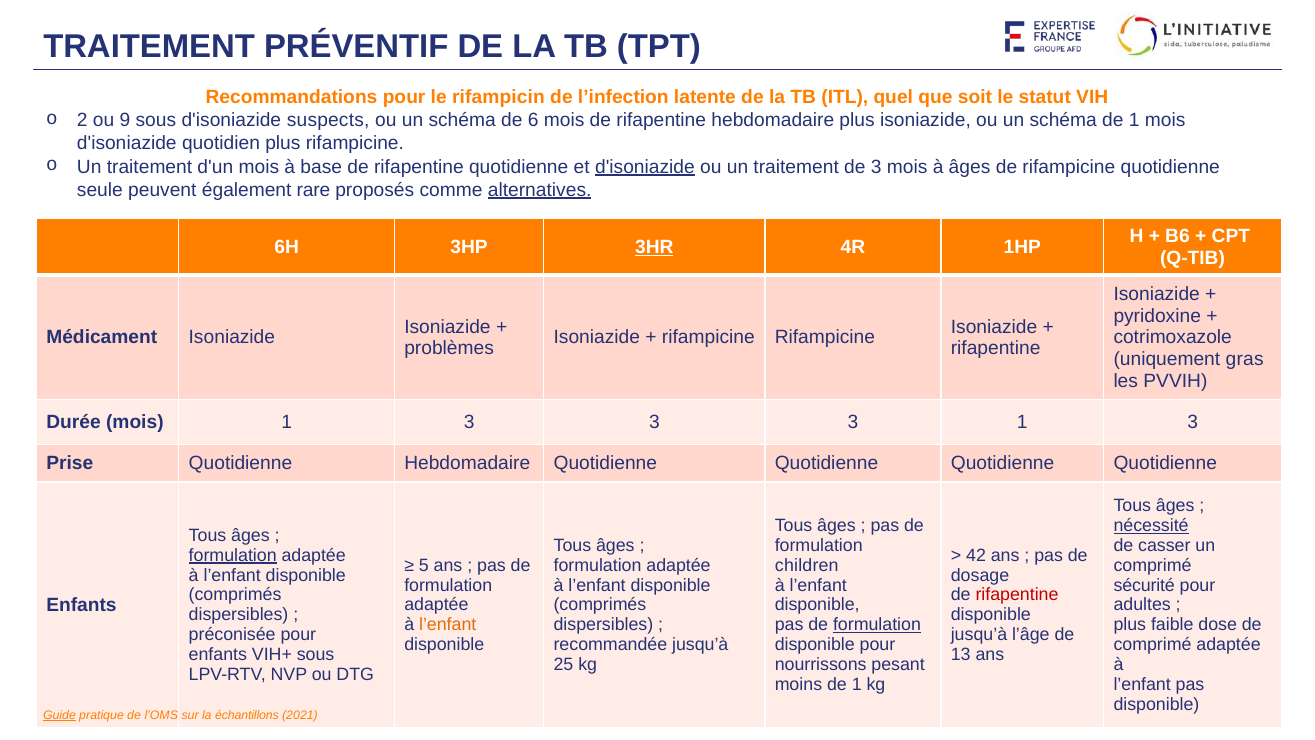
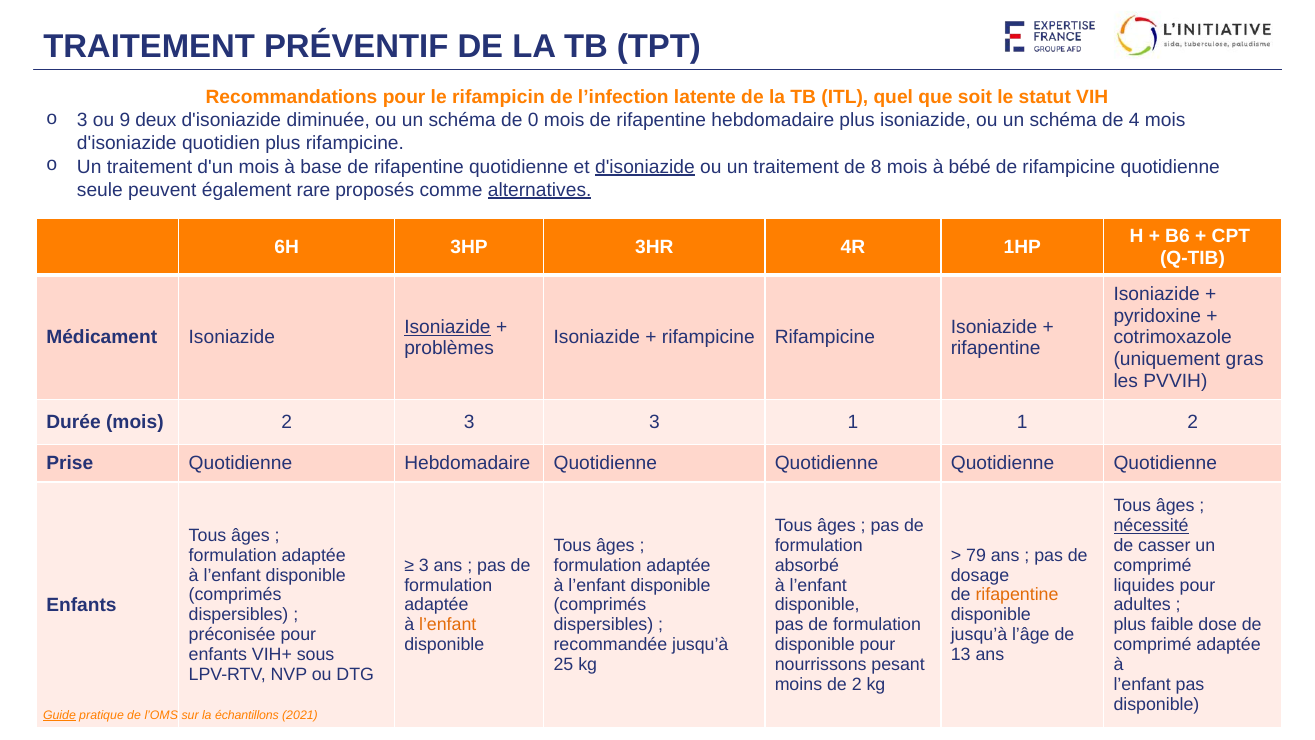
2 at (82, 121): 2 -> 3
9 sous: sous -> deux
suspects: suspects -> diminuée
6: 6 -> 0
schéma de 1: 1 -> 4
de 3: 3 -> 8
à âges: âges -> bébé
3HR underline: present -> none
Isoniazide at (447, 327) underline: none -> present
mois 1: 1 -> 2
3 3 3: 3 -> 1
3 at (1193, 422): 3 -> 2
formulation at (233, 555) underline: present -> none
42: 42 -> 79
5 at (424, 565): 5 -> 3
children: children -> absorbé
sécurité: sécurité -> liquides
rifapentine at (1017, 595) colour: red -> orange
formulation at (877, 625) underline: present -> none
moins de 1: 1 -> 2
